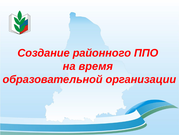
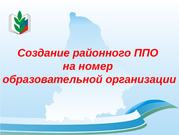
время: время -> номер
